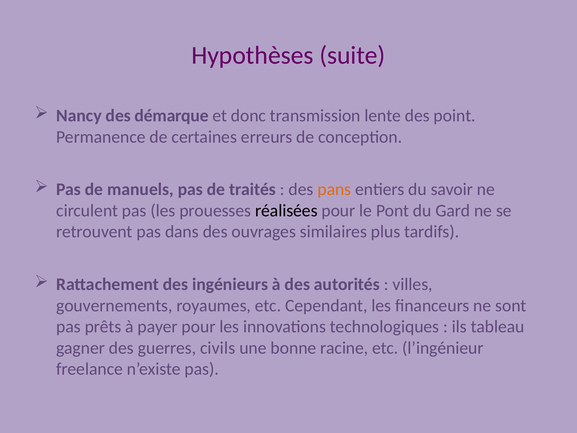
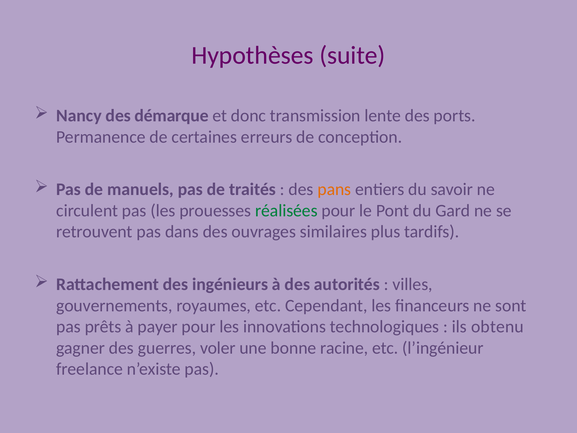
point: point -> ports
réalisées colour: black -> green
tableau: tableau -> obtenu
civils: civils -> voler
